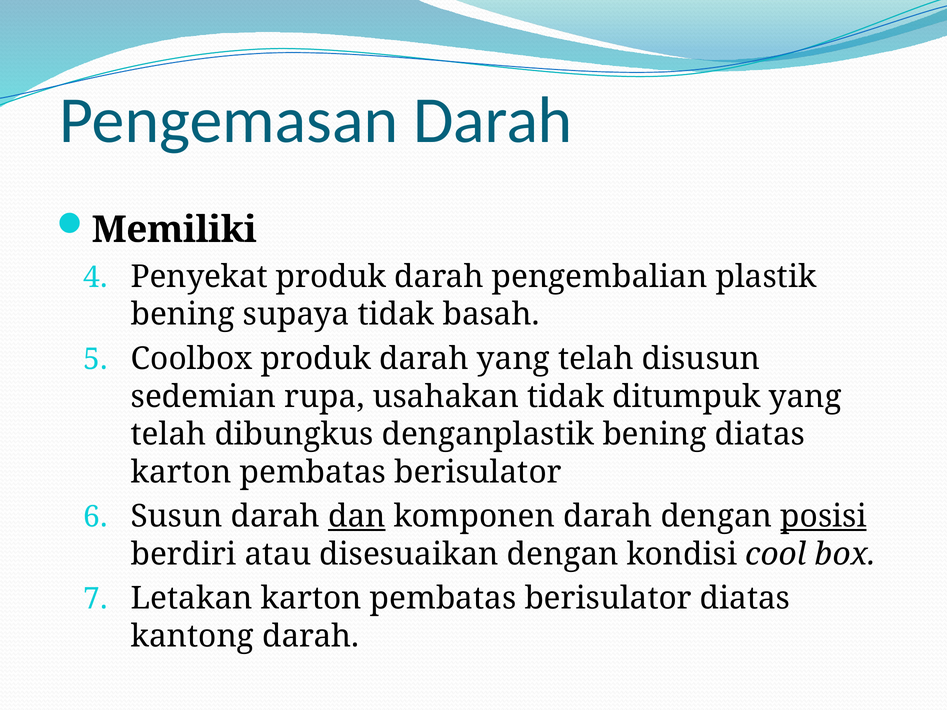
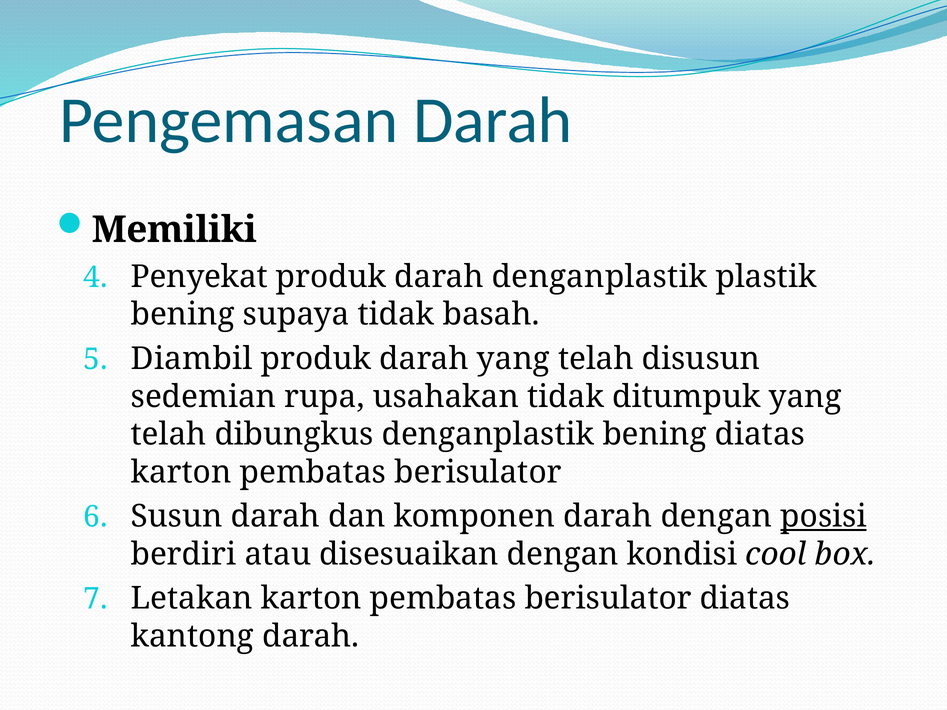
darah pengembalian: pengembalian -> denganplastik
Coolbox: Coolbox -> Diambil
dan underline: present -> none
